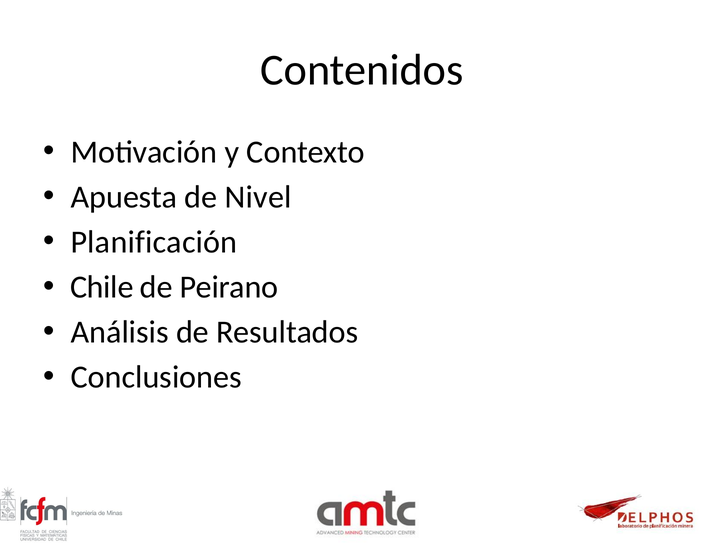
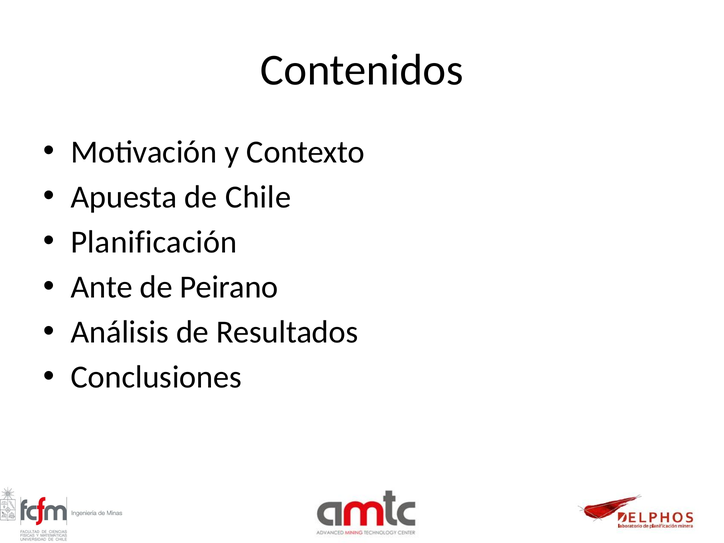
Nivel: Nivel -> Chile
Chile: Chile -> Ante
